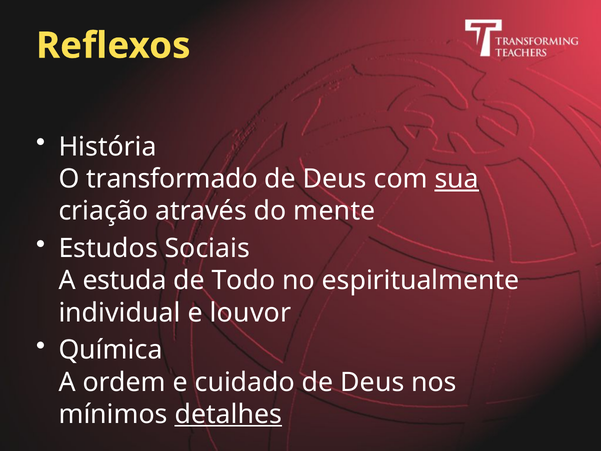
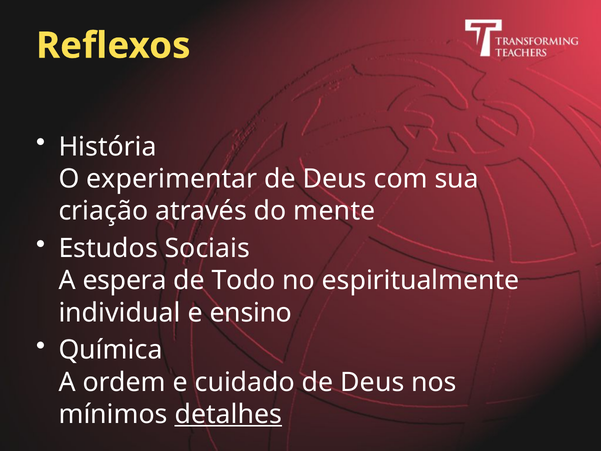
transformado: transformado -> experimentar
sua underline: present -> none
estuda: estuda -> espera
louvor: louvor -> ensino
